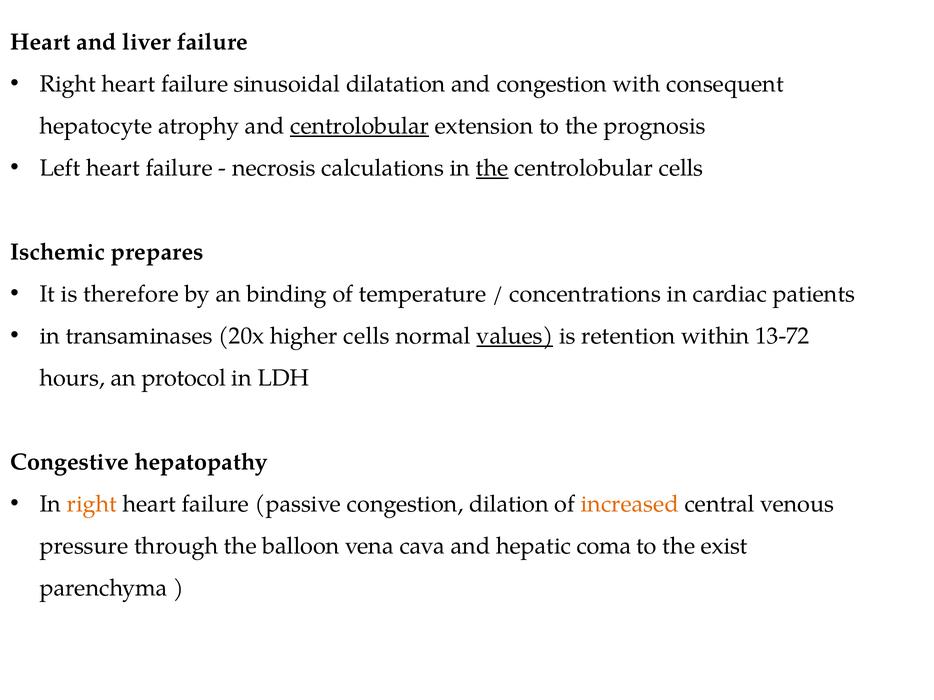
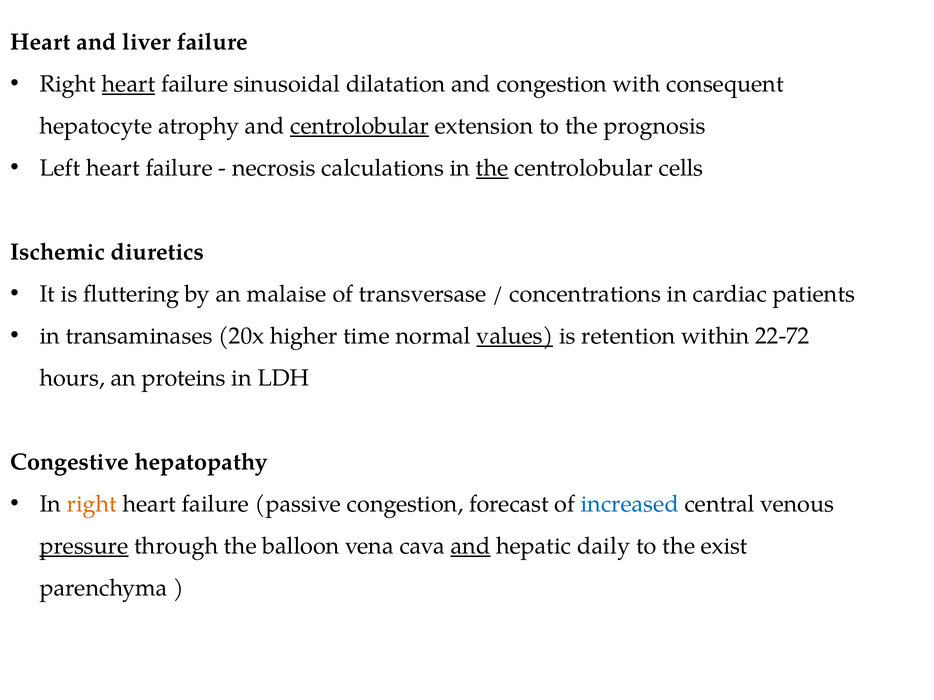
heart at (129, 84) underline: none -> present
prepares: prepares -> diuretics
therefore: therefore -> fluttering
binding: binding -> malaise
temperature: temperature -> transversase
higher cells: cells -> time
13-72: 13-72 -> 22-72
protocol: protocol -> proteins
dilation: dilation -> forecast
increased colour: orange -> blue
pressure underline: none -> present
and at (470, 546) underline: none -> present
coma: coma -> daily
